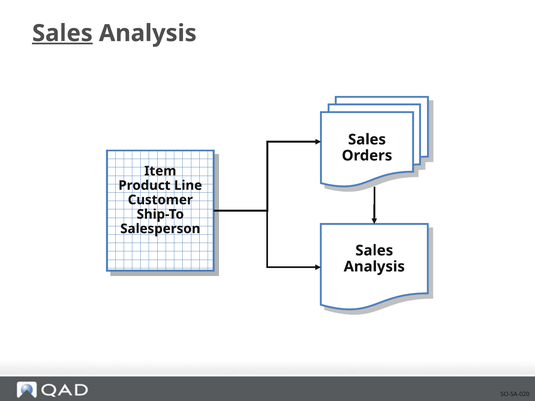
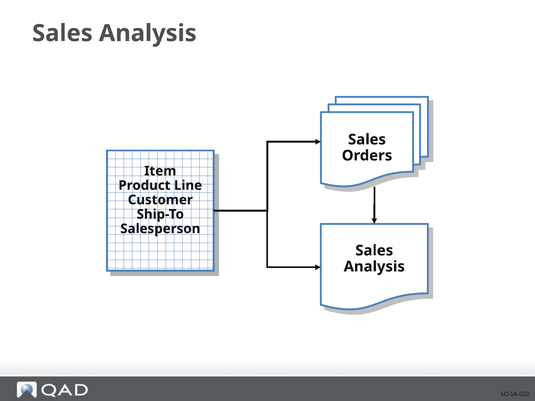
Sales at (62, 33) underline: present -> none
